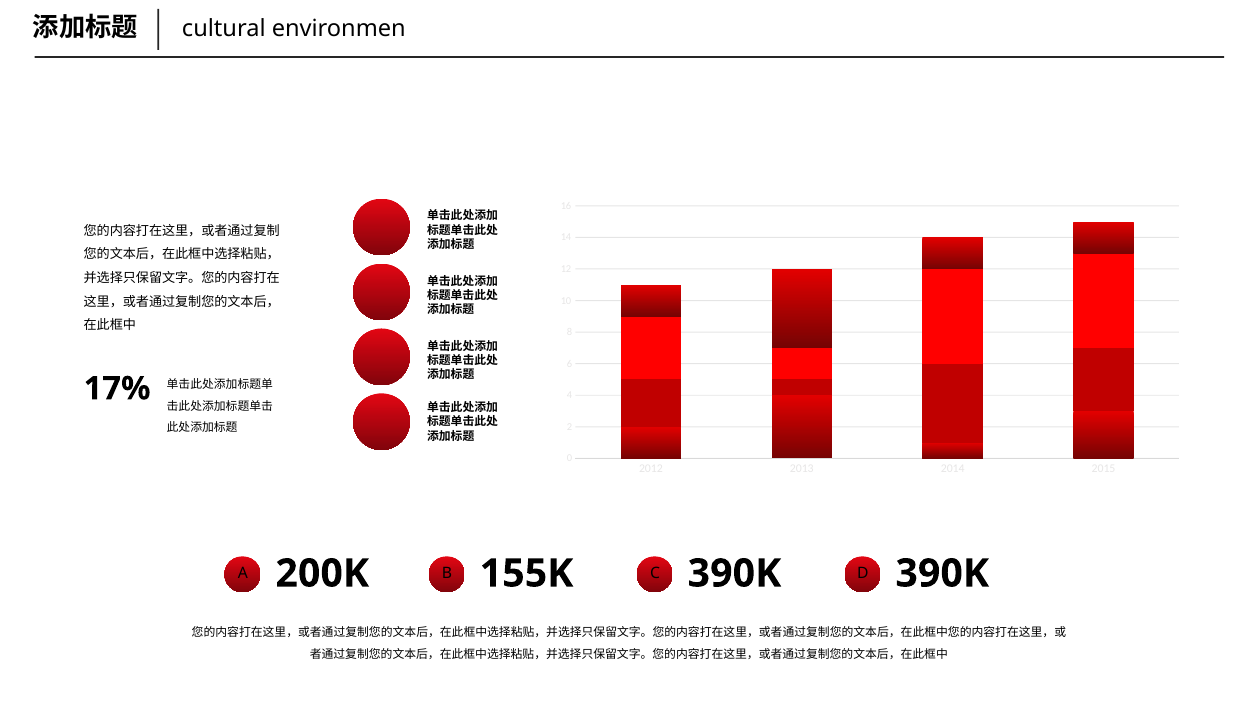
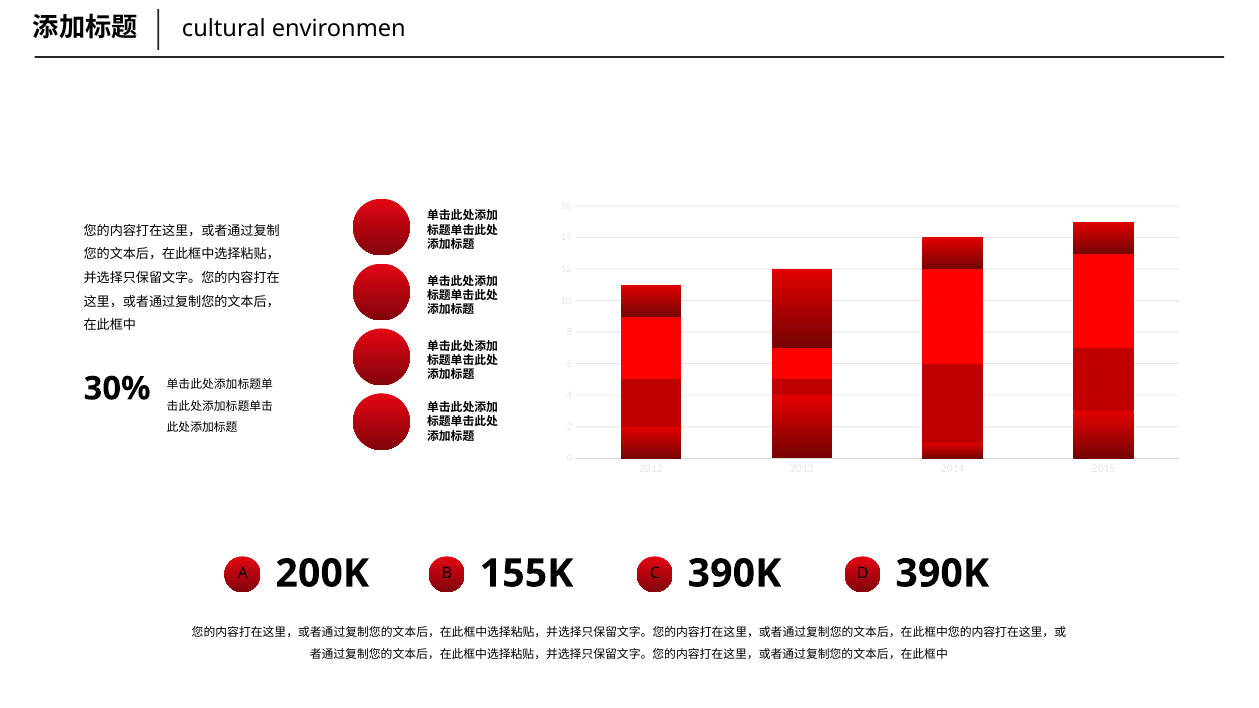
17%: 17% -> 30%
